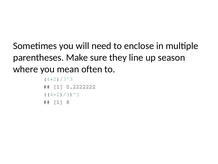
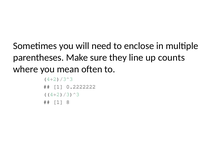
season: season -> counts
